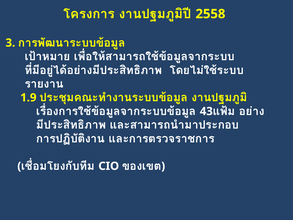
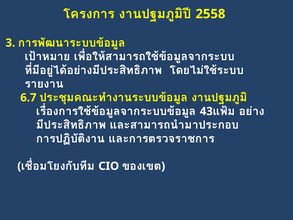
1.9: 1.9 -> 6.7
